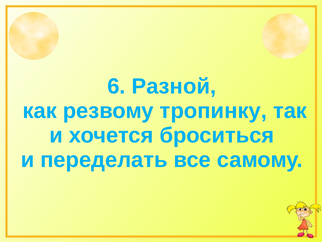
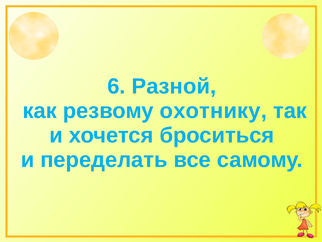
тропинку: тропинку -> охотнику
